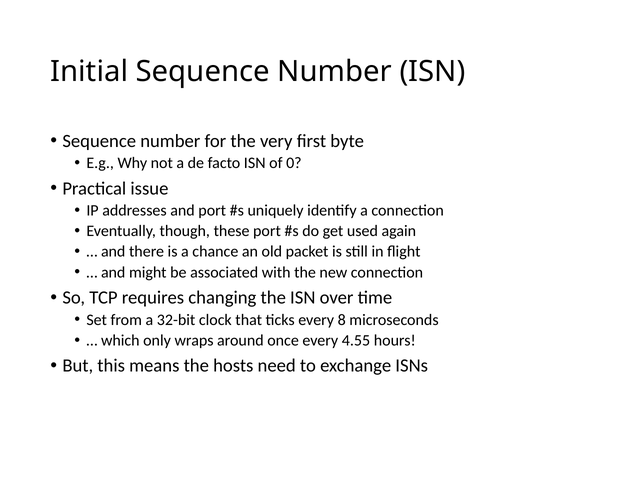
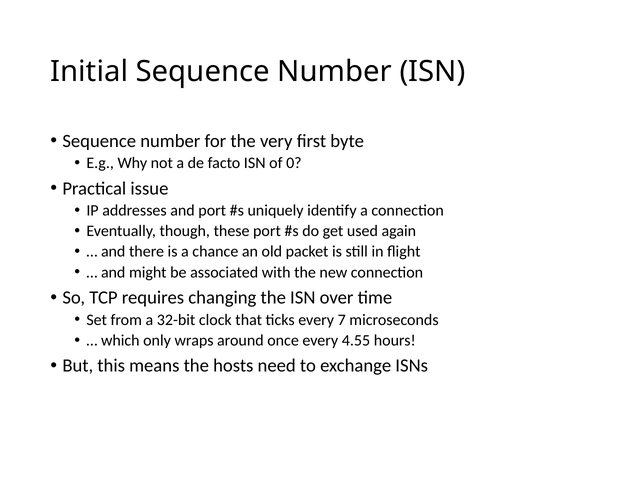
8: 8 -> 7
